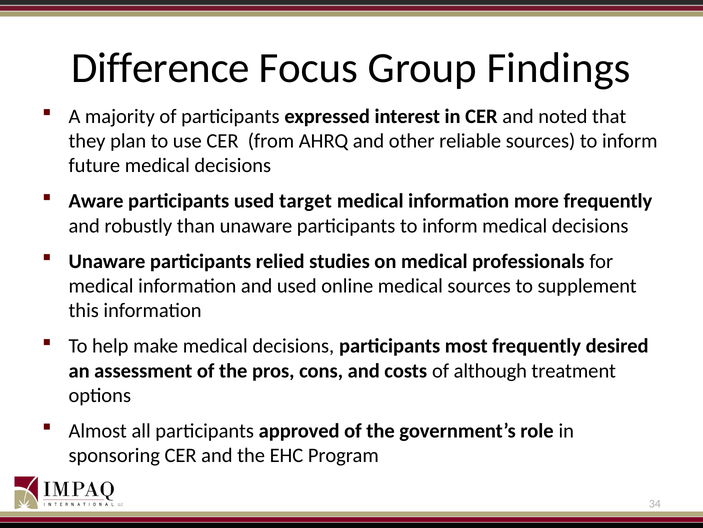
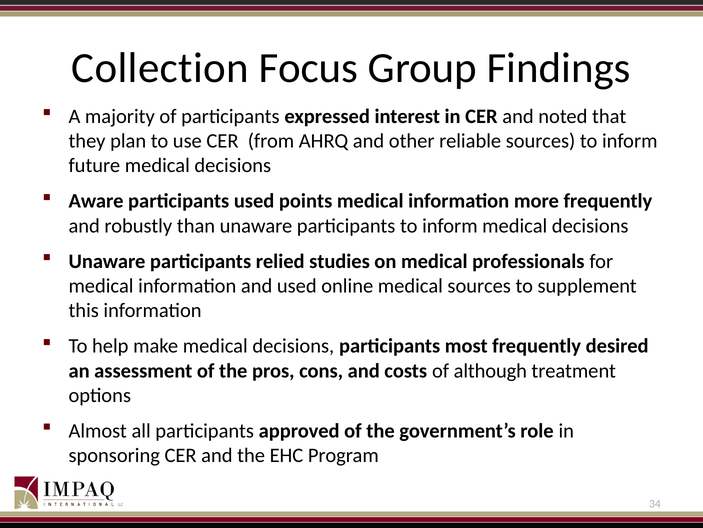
Difference: Difference -> Collection
target: target -> points
